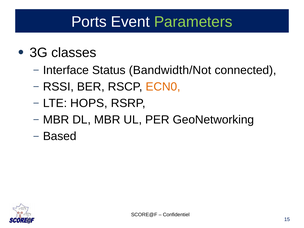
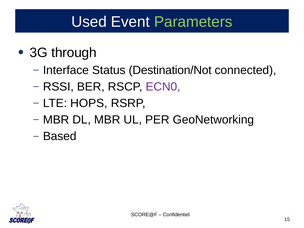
Ports: Ports -> Used
classes: classes -> through
Bandwidth/Not: Bandwidth/Not -> Destination/Not
ECN0 colour: orange -> purple
